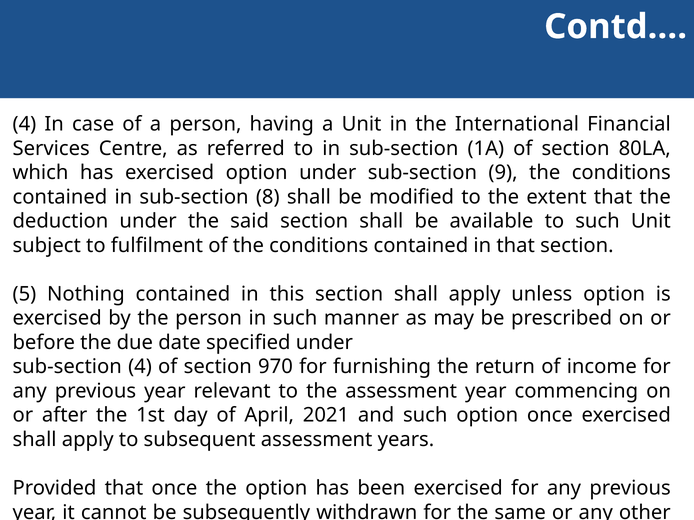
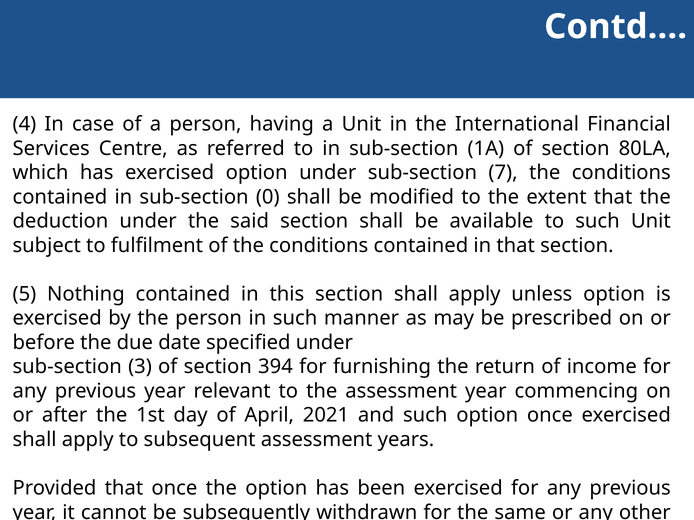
9: 9 -> 7
8: 8 -> 0
sub-section 4: 4 -> 3
970: 970 -> 394
